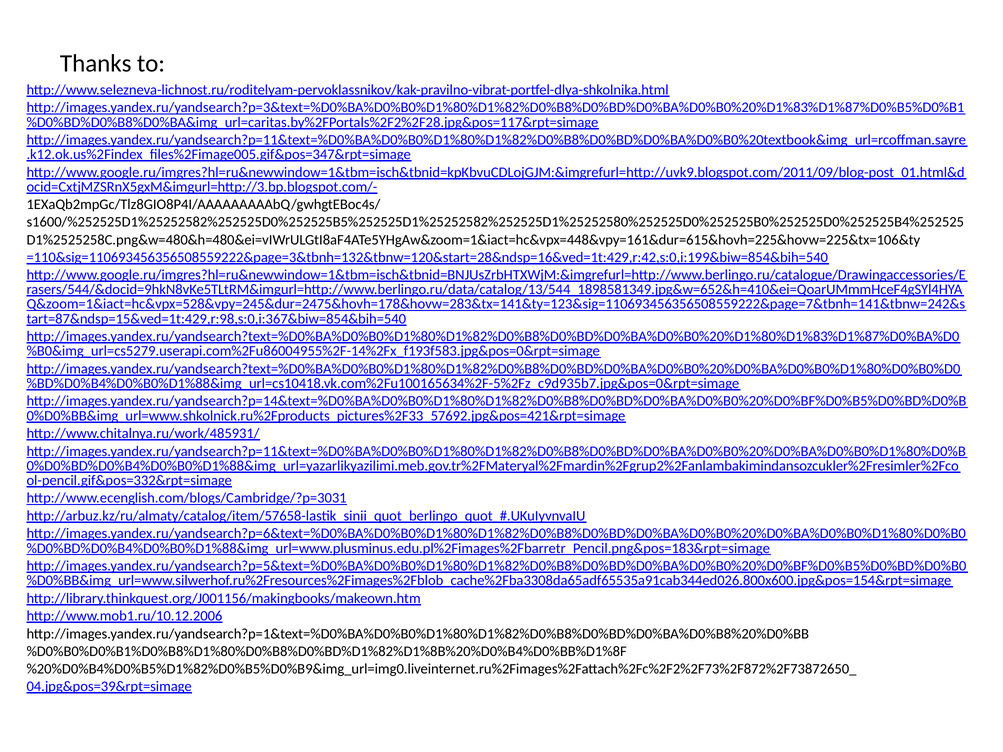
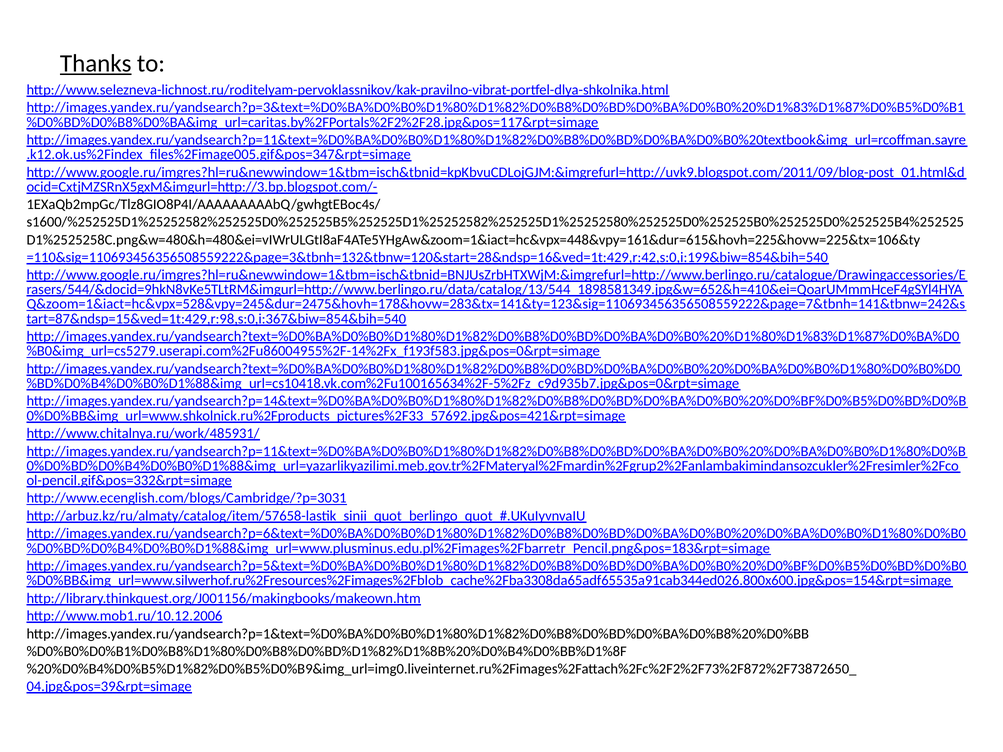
Thanks underline: none -> present
